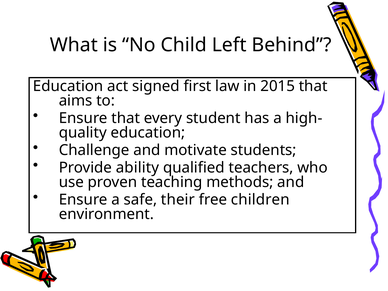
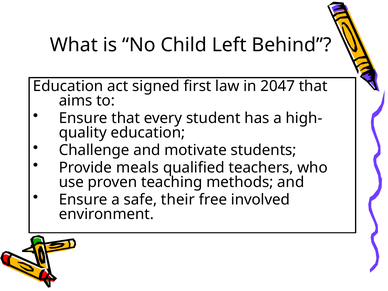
2015: 2015 -> 2047
ability: ability -> meals
children: children -> involved
